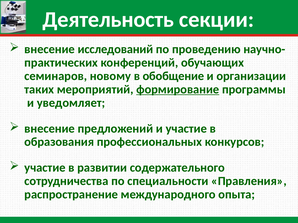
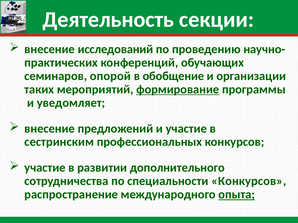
новому: новому -> опорой
образования: образования -> сестринским
содержательного: содержательного -> дополнительного
специальности Правления: Правления -> Конкурсов
опыта underline: none -> present
